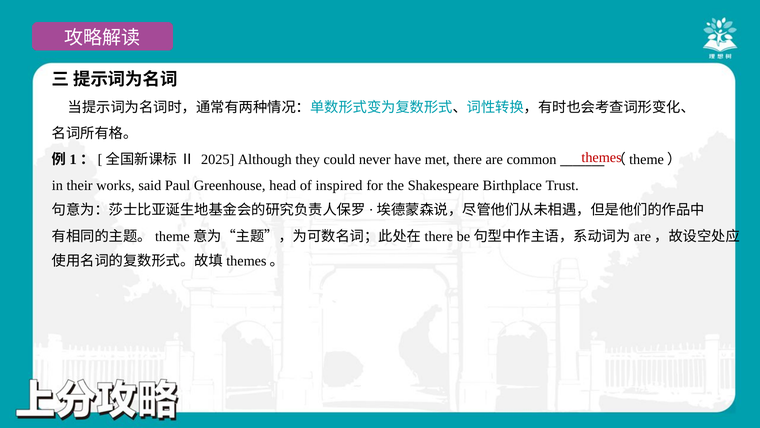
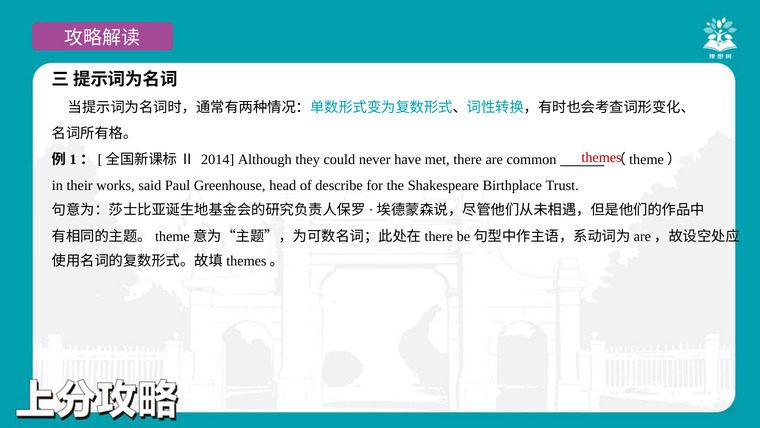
2025: 2025 -> 2014
inspired: inspired -> describe
